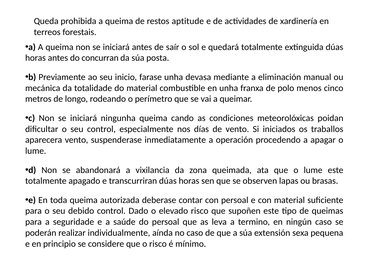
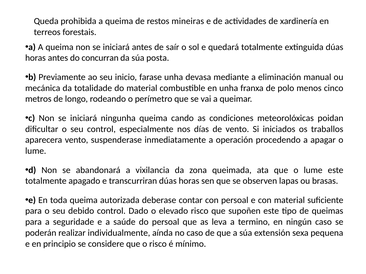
aptitude: aptitude -> mineiras
